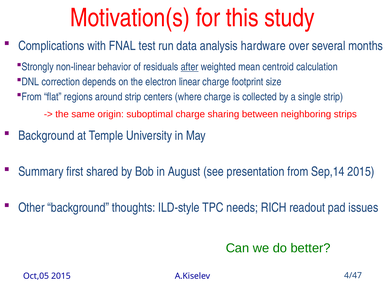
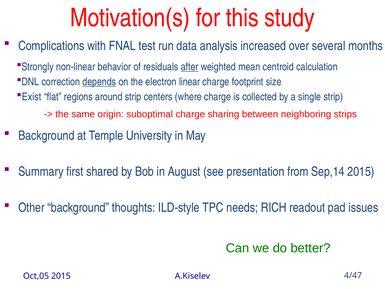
hardware: hardware -> increased
depends underline: none -> present
From at (32, 97): From -> Exist
